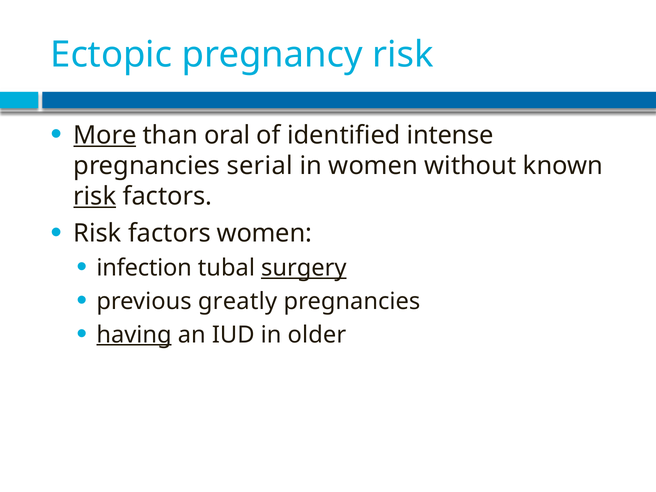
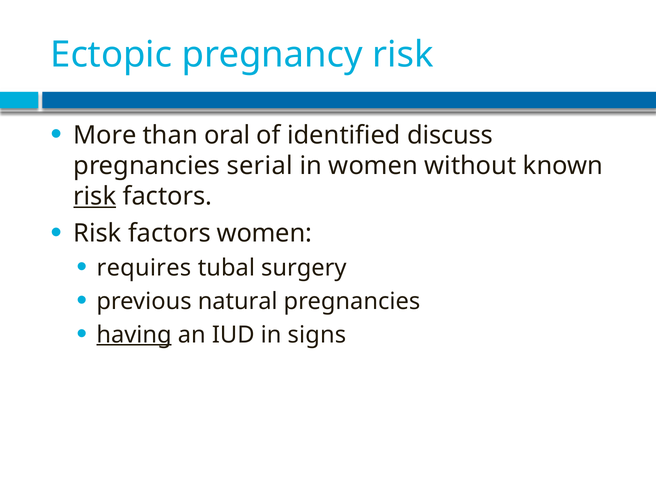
More underline: present -> none
intense: intense -> discuss
infection: infection -> requires
surgery underline: present -> none
greatly: greatly -> natural
older: older -> signs
